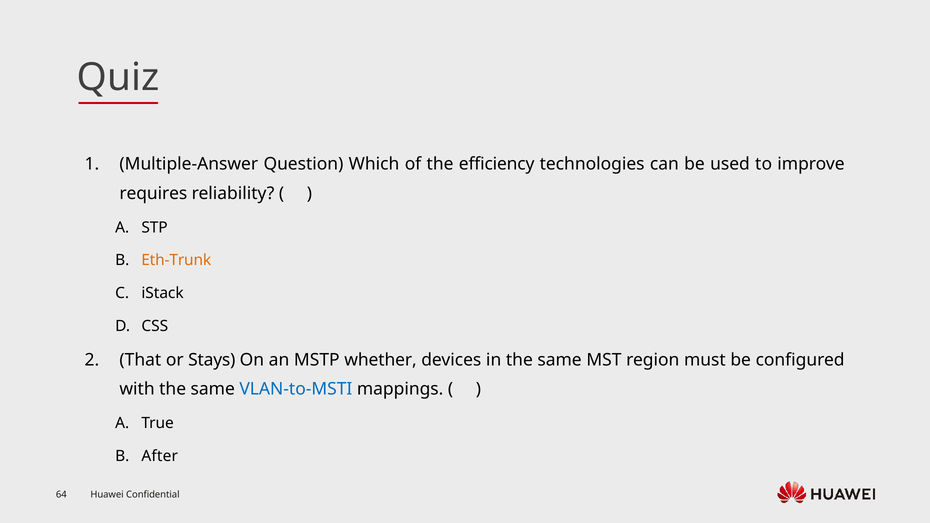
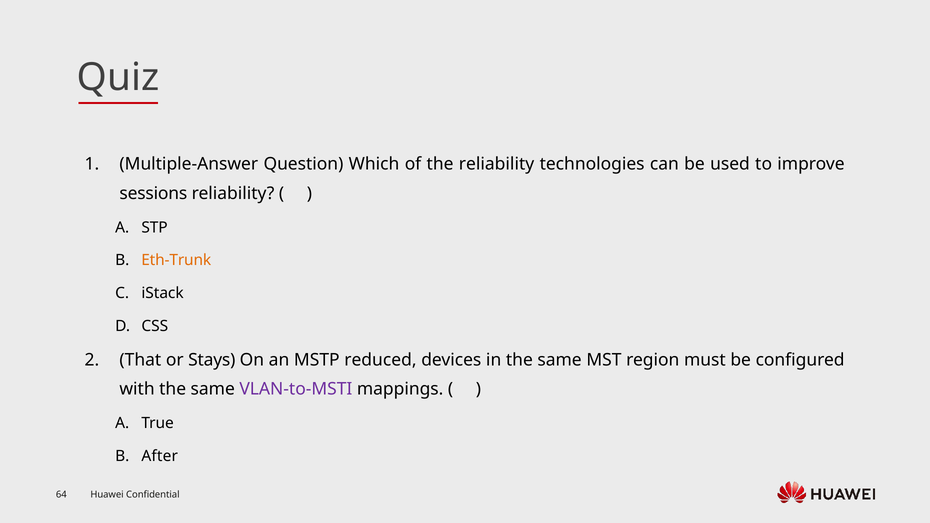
the efficiency: efficiency -> reliability
requires: requires -> sessions
whether: whether -> reduced
VLAN-to-MSTI colour: blue -> purple
